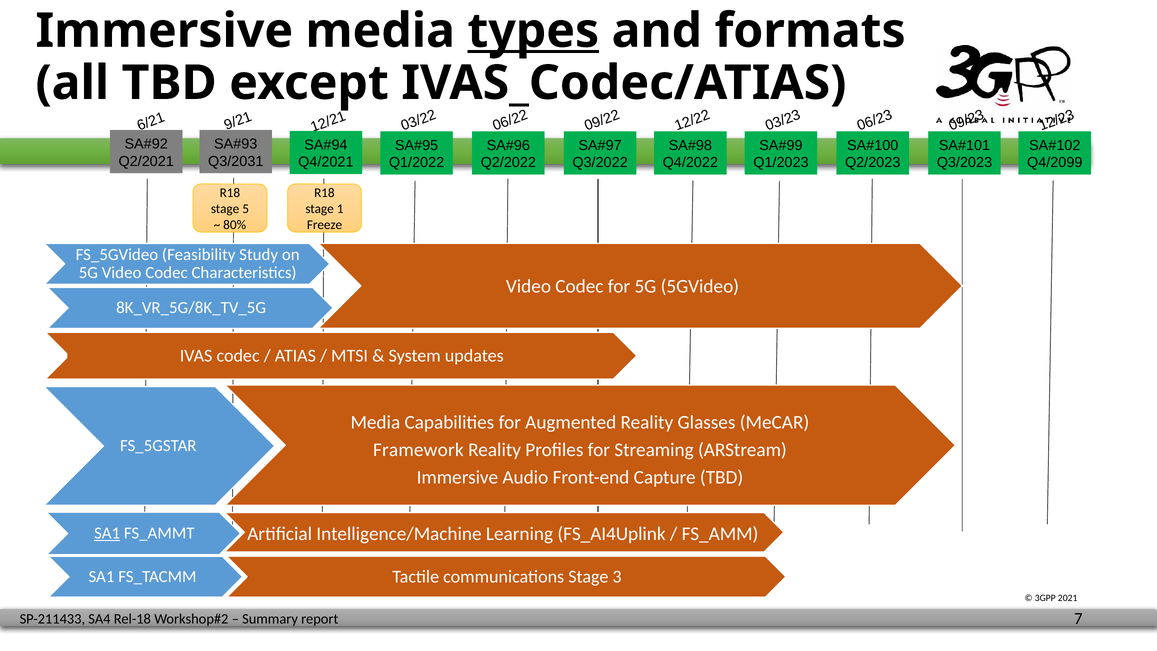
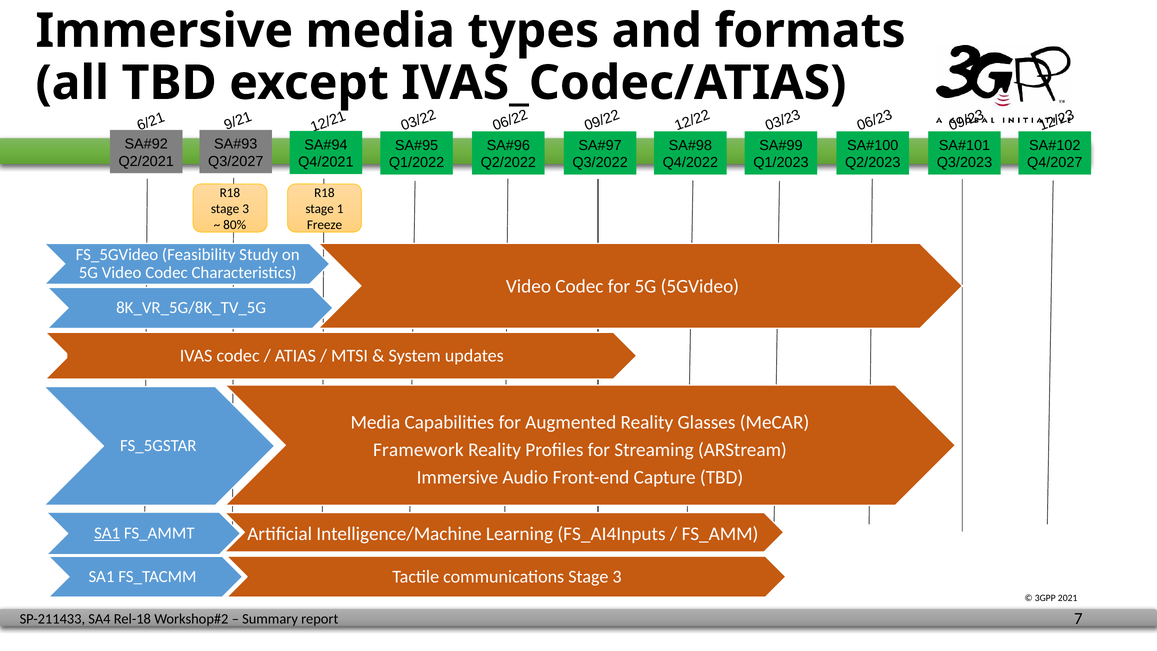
types underline: present -> none
Q3/2031: Q3/2031 -> Q3/2027
Q4/2099: Q4/2099 -> Q4/2027
5 at (246, 209): 5 -> 3
FS_AI4Uplink: FS_AI4Uplink -> FS_AI4Inputs
